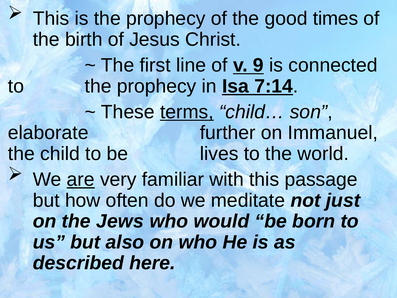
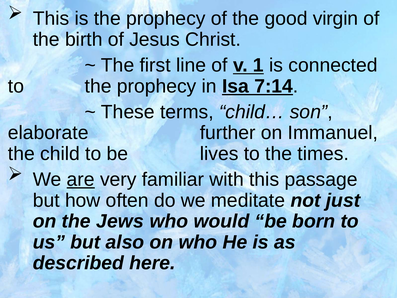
times: times -> virgin
9: 9 -> 1
terms underline: present -> none
world: world -> times
